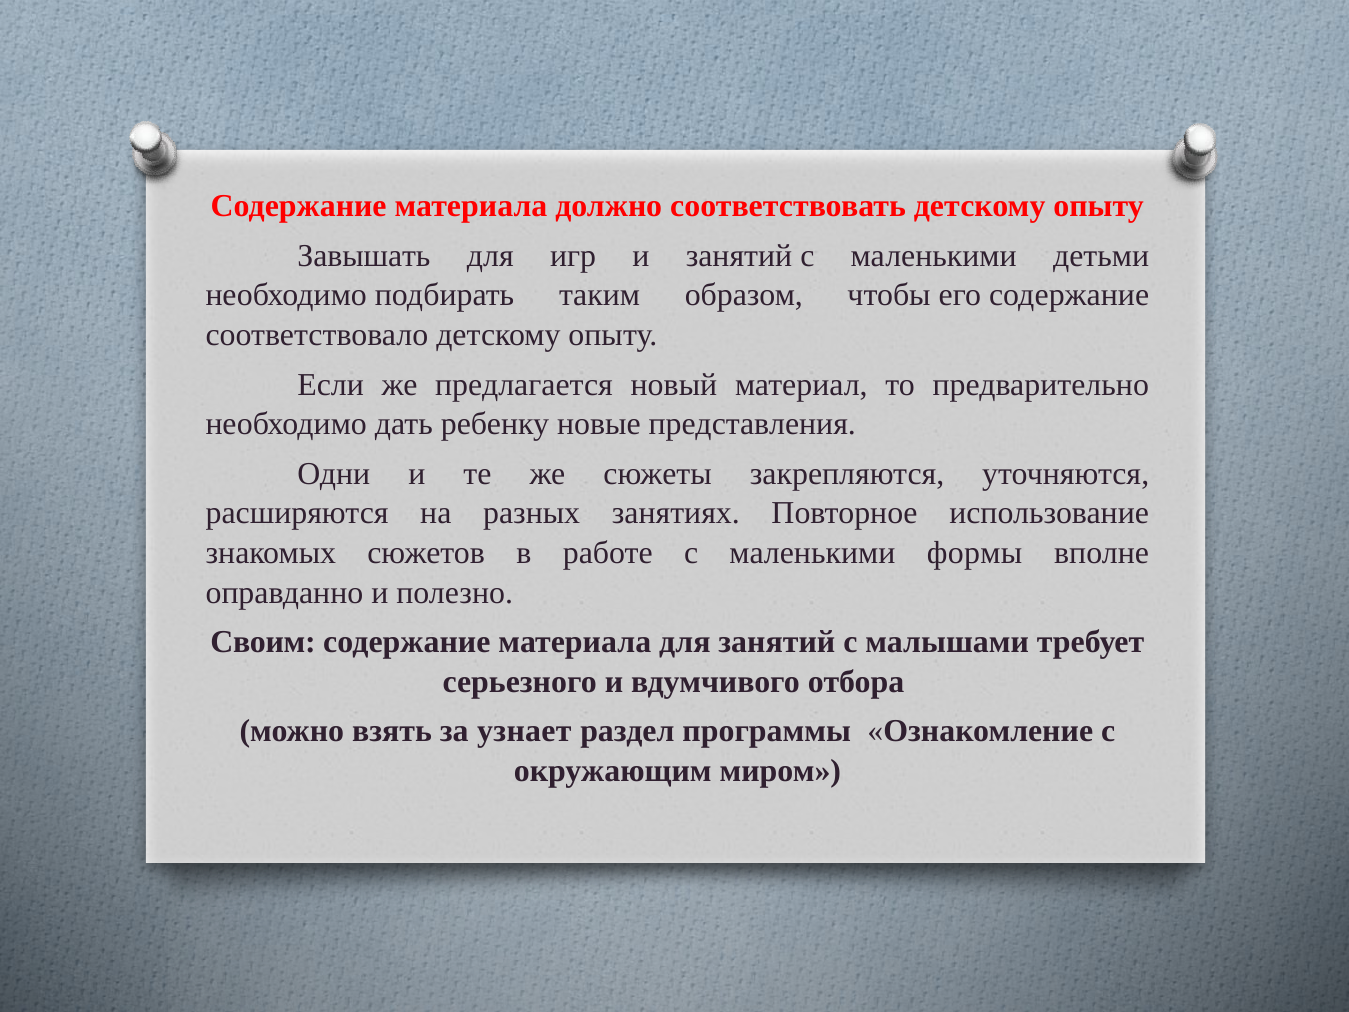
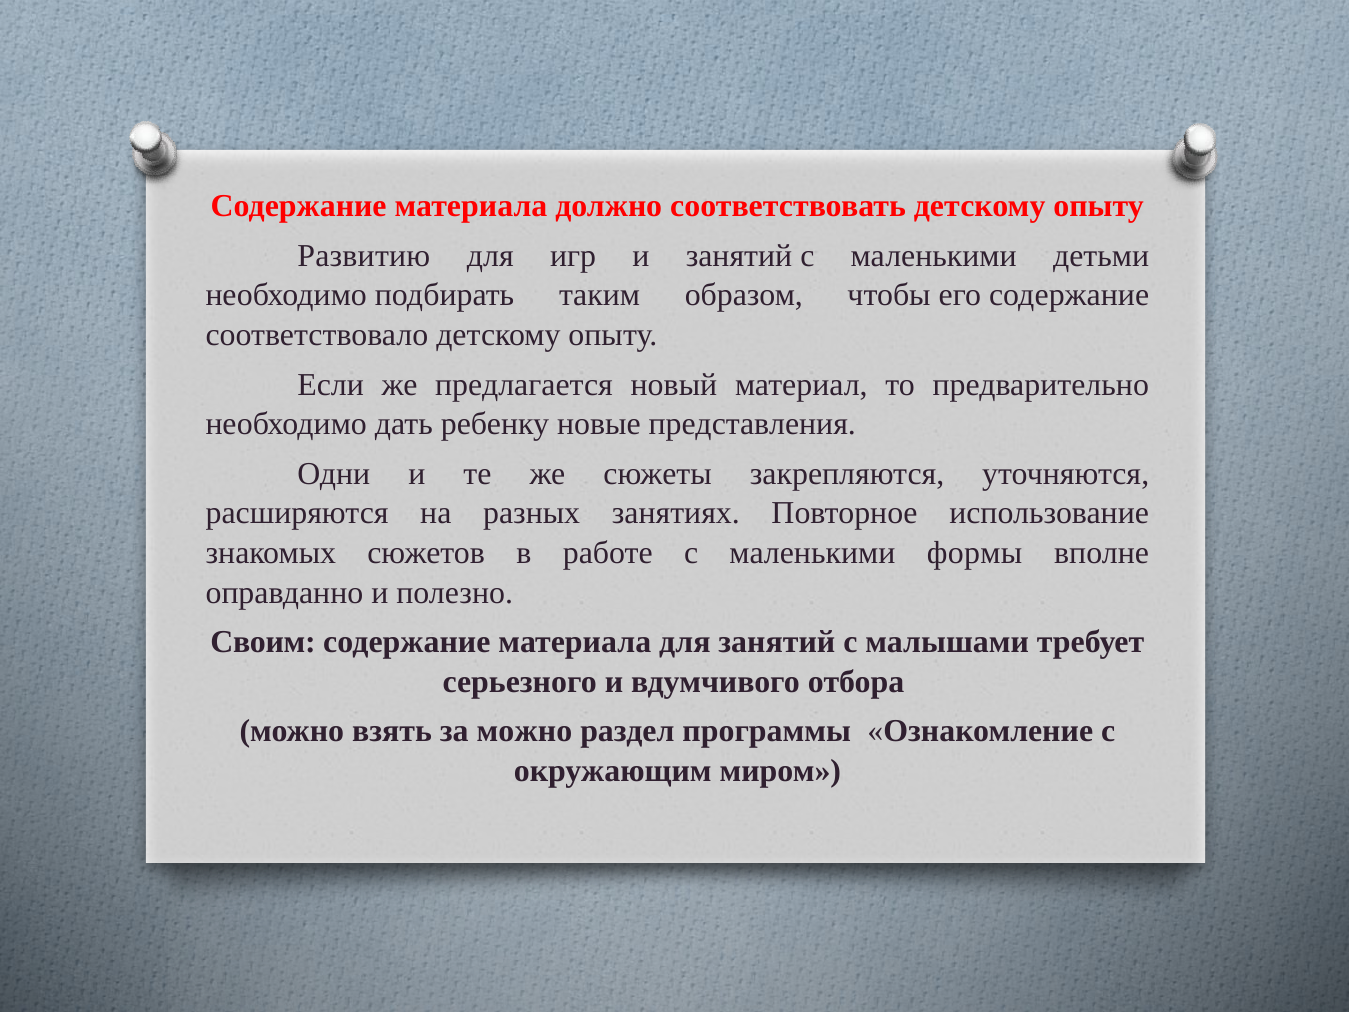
Завышать: Завышать -> Развитию
за узнает: узнает -> можно
